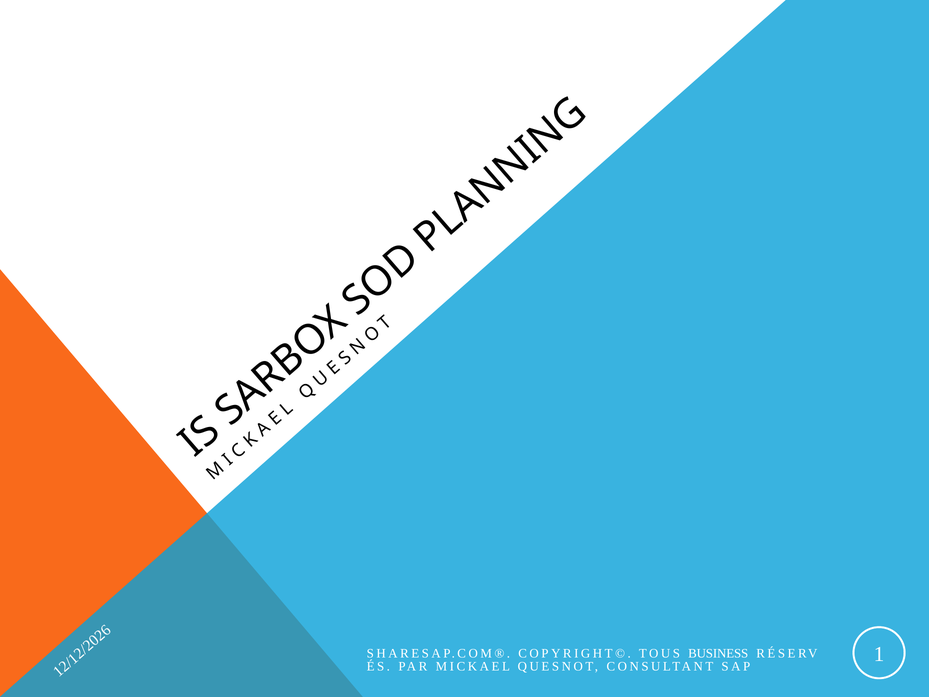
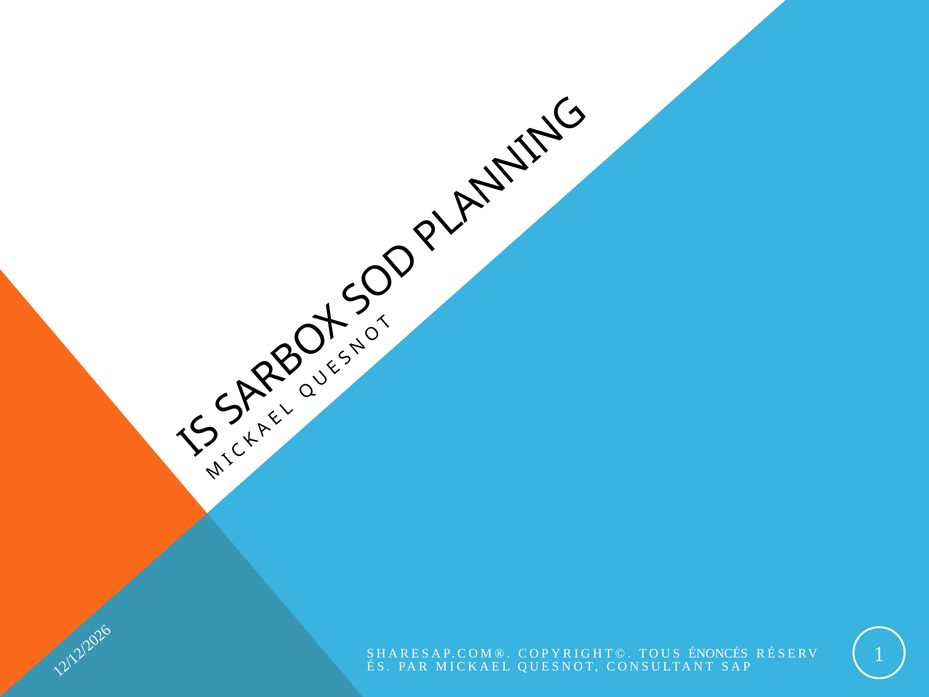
BUSINESS: BUSINESS -> ÉNONCÉS
